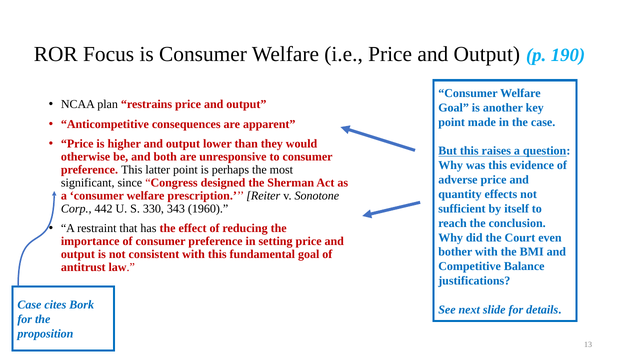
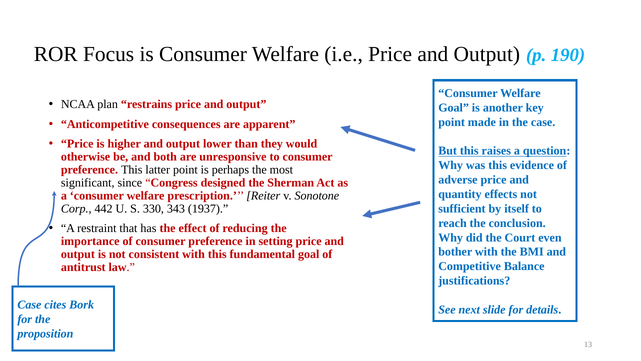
1960: 1960 -> 1937
